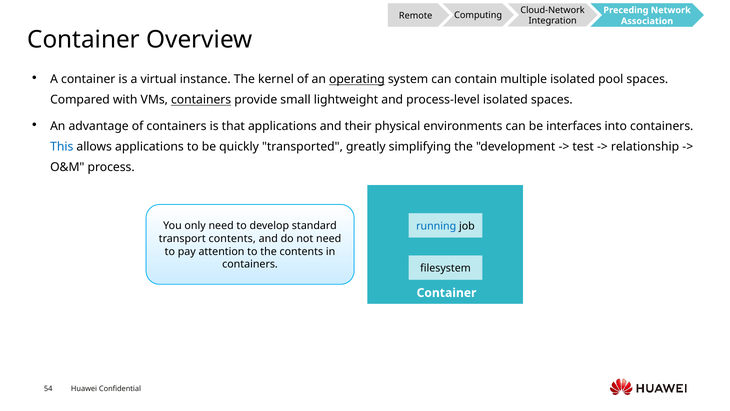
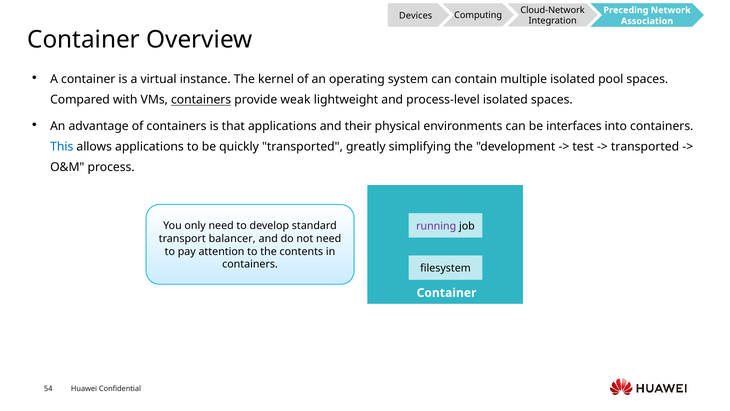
Remote: Remote -> Devices
operating underline: present -> none
small: small -> weak
relationship at (645, 147): relationship -> transported
running colour: blue -> purple
transport contents: contents -> balancer
